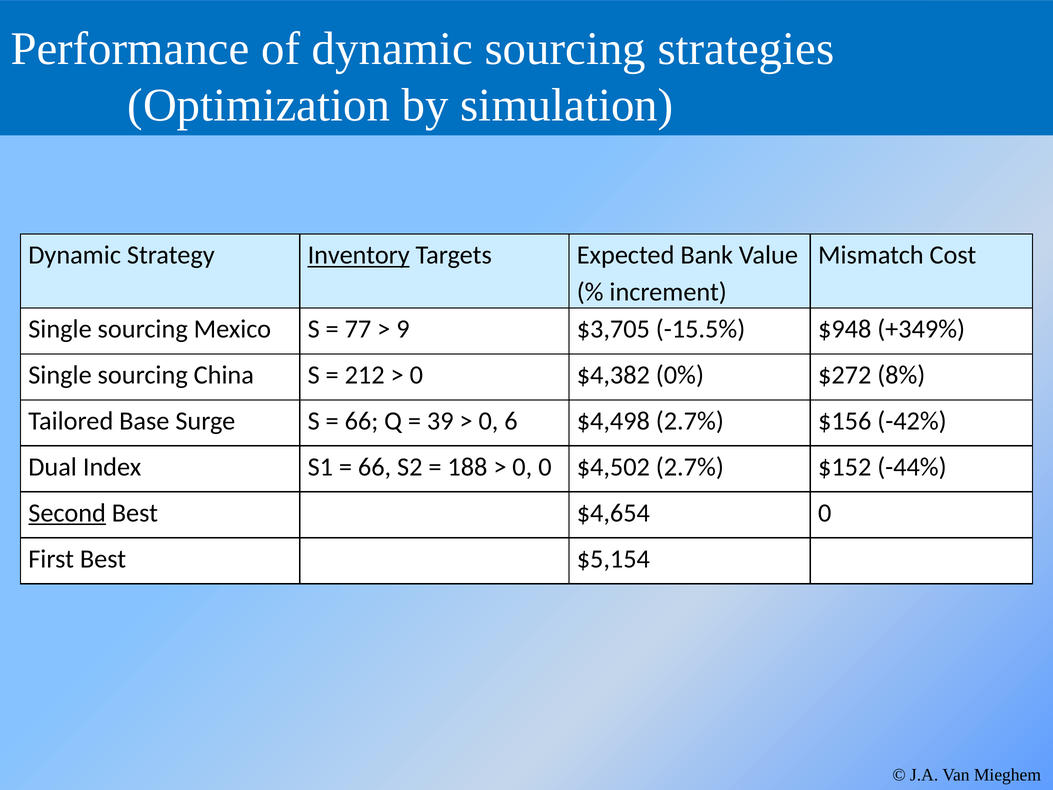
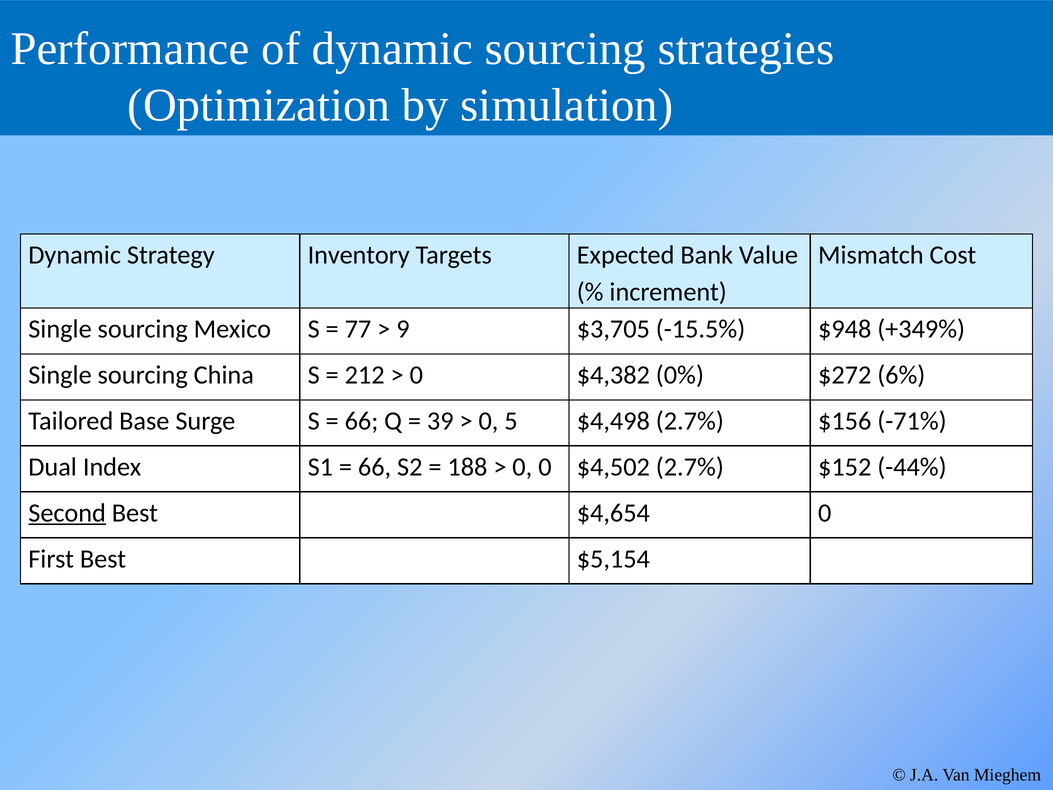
Inventory underline: present -> none
8%: 8% -> 6%
6: 6 -> 5
-42%: -42% -> -71%
